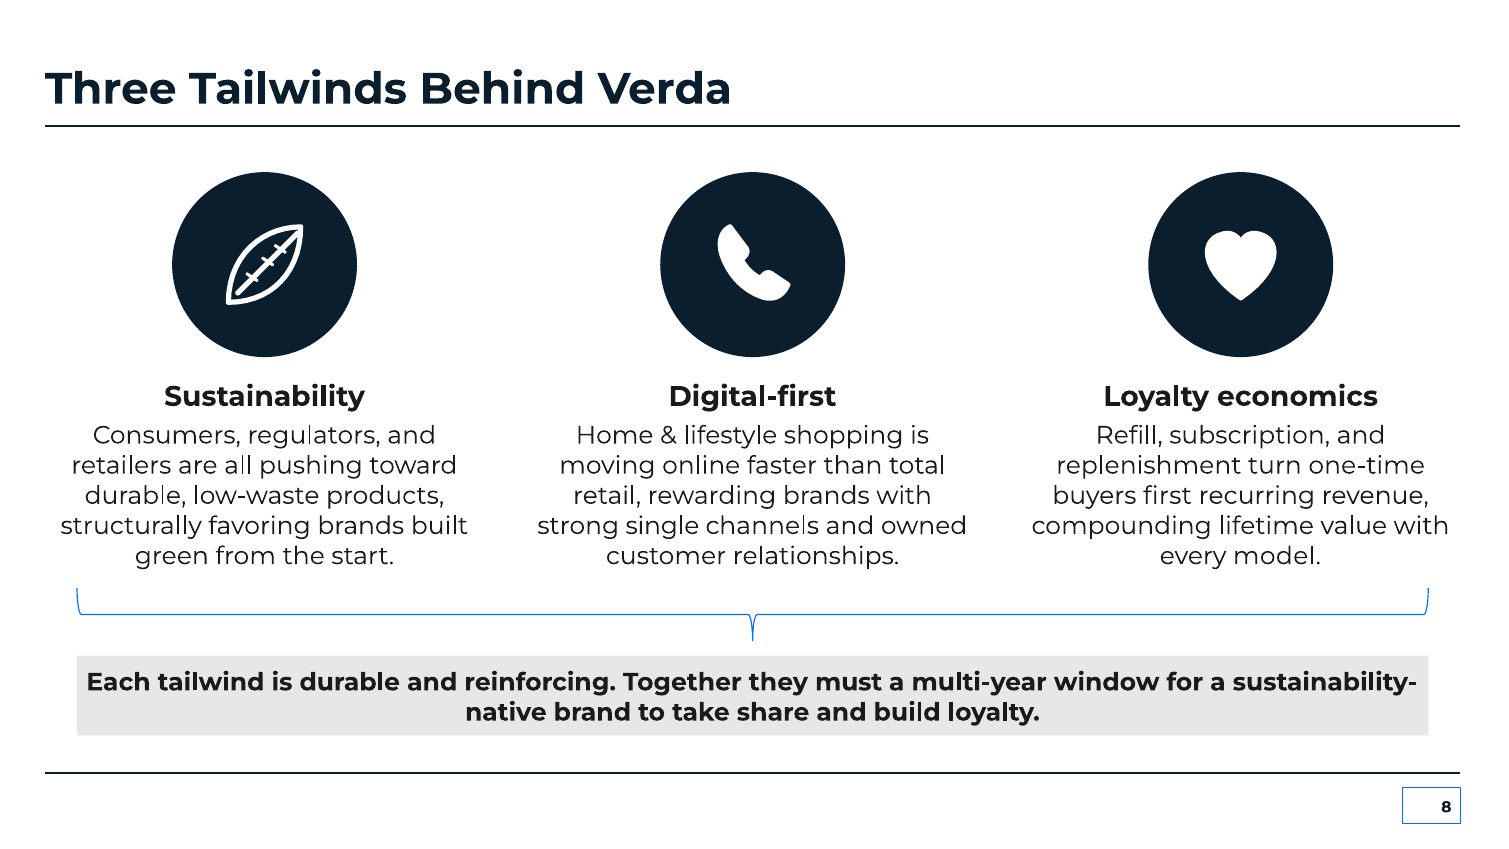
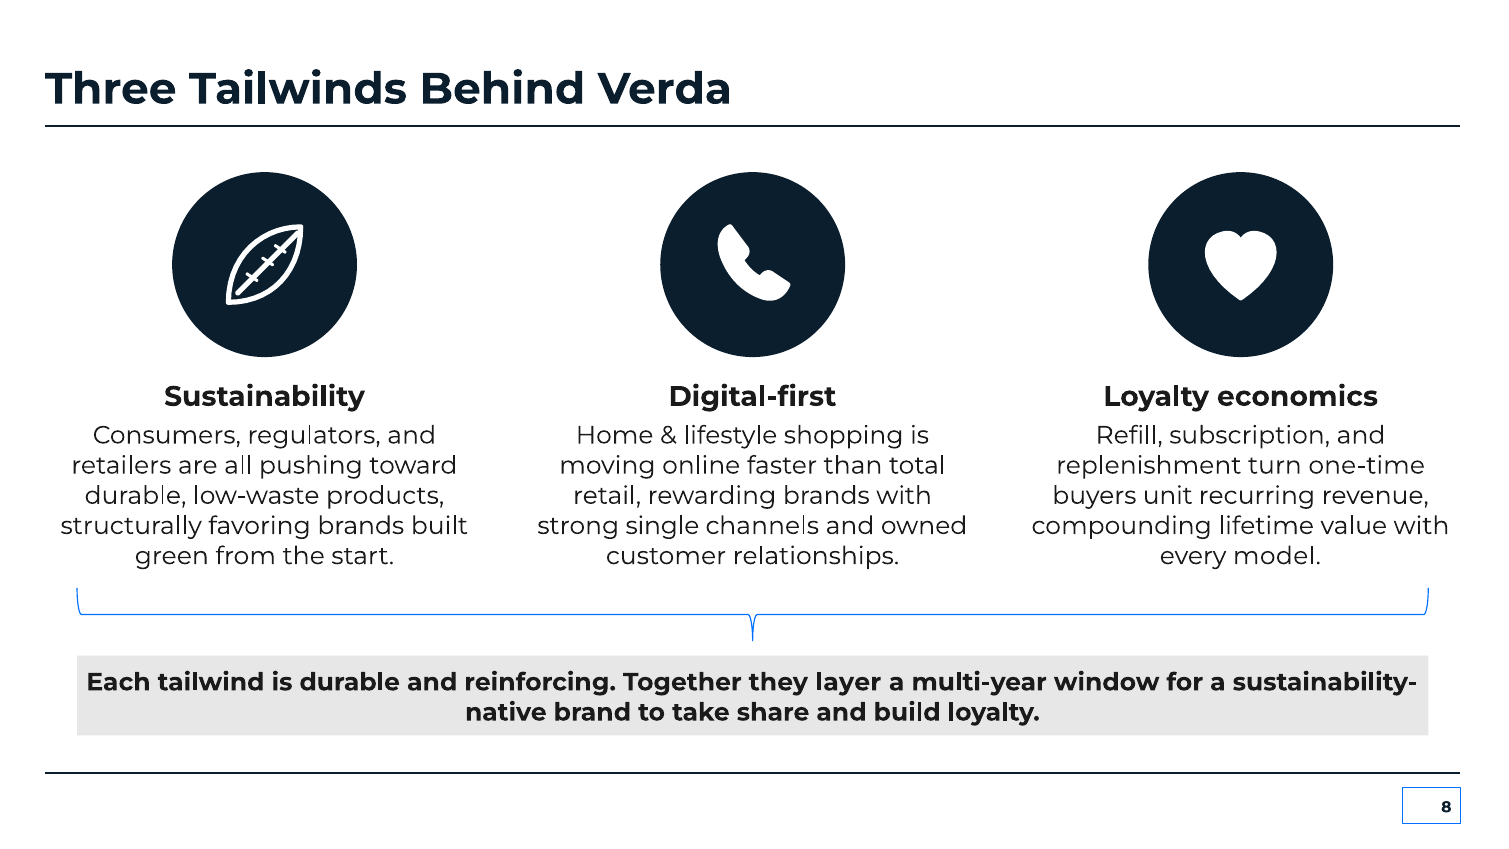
first: first -> unit
must: must -> layer
